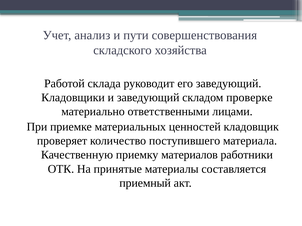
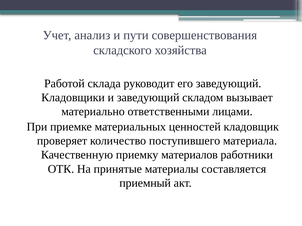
проверке: проверке -> вызывает
